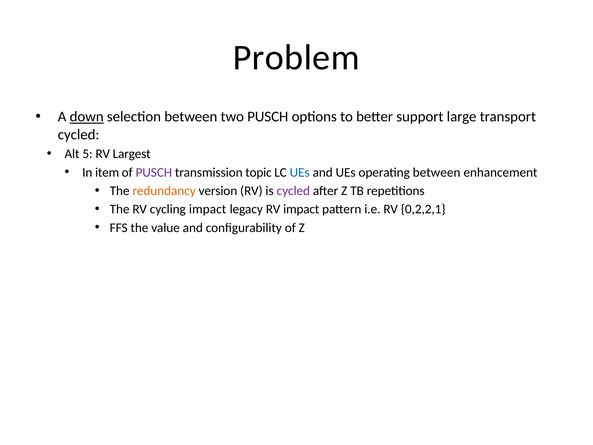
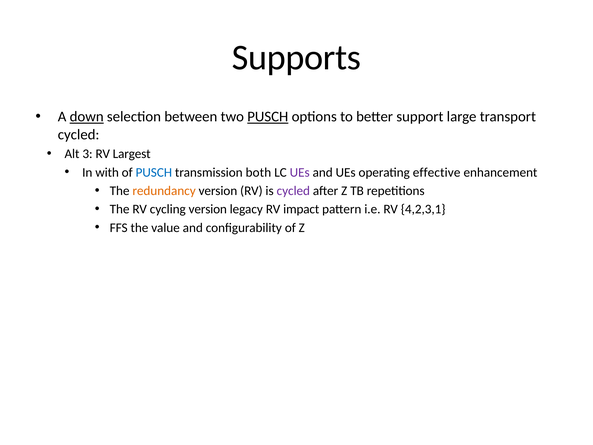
Problem: Problem -> Supports
PUSCH at (268, 117) underline: none -> present
5: 5 -> 3
item: item -> with
PUSCH at (154, 172) colour: purple -> blue
topic: topic -> both
UEs at (300, 172) colour: blue -> purple
operating between: between -> effective
cycling impact: impact -> version
0,2,2,1: 0,2,2,1 -> 4,2,3,1
